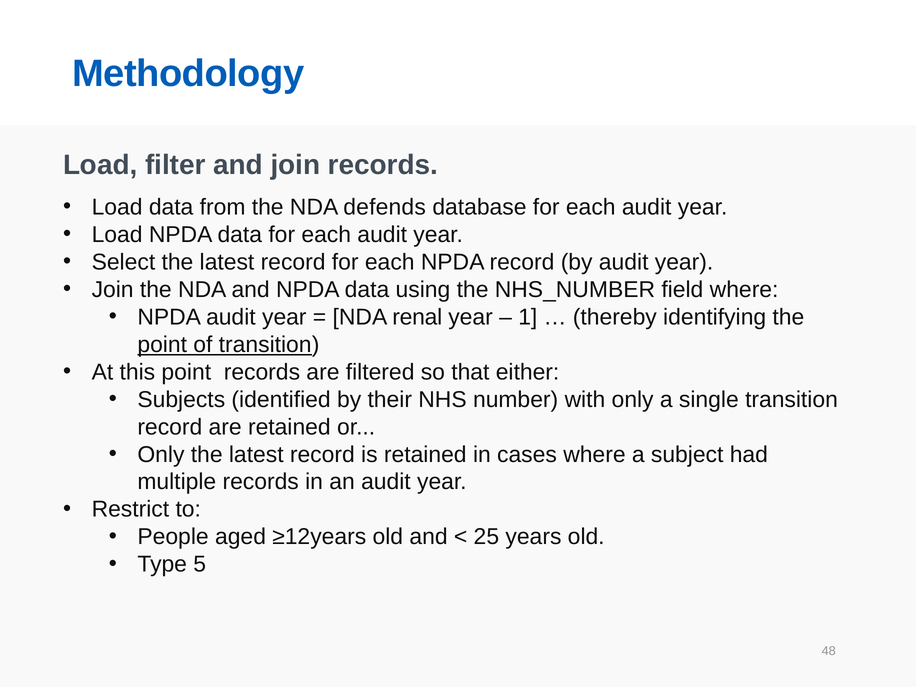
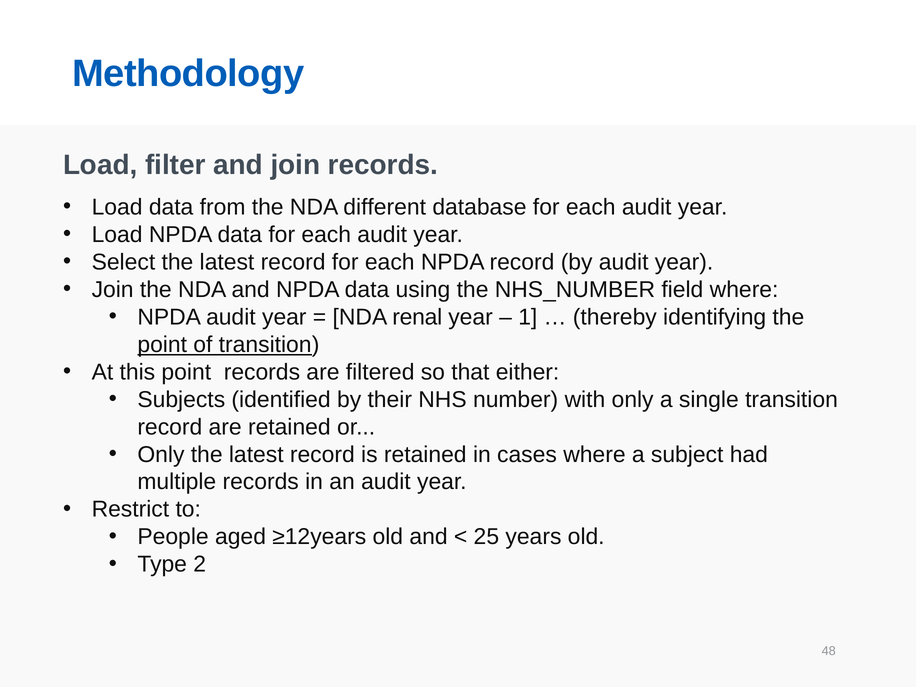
defends: defends -> different
5: 5 -> 2
